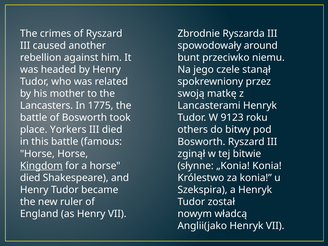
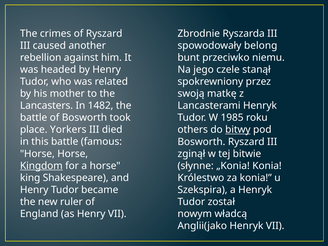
around: around -> belong
1775: 1775 -> 1482
9123: 9123 -> 1985
bitwy underline: none -> present
died at (30, 178): died -> king
